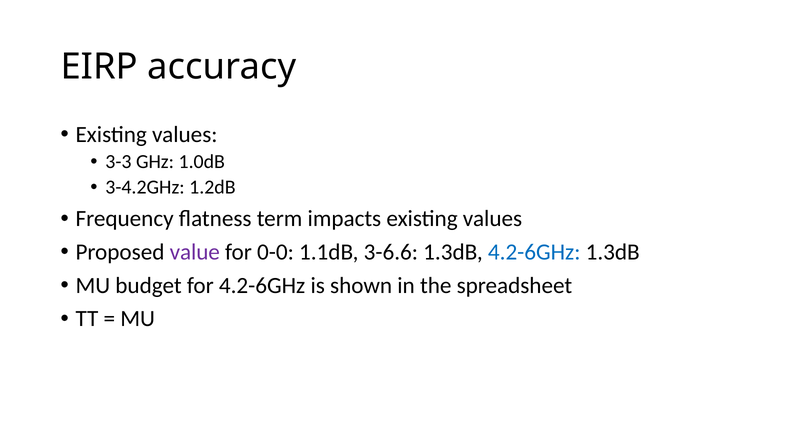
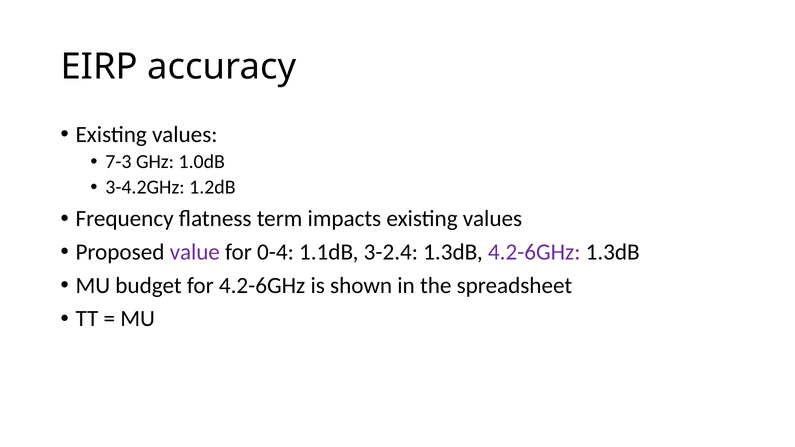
3-3: 3-3 -> 7-3
0-0: 0-0 -> 0-4
3-6.6: 3-6.6 -> 3-2.4
4.2-6GHz at (534, 252) colour: blue -> purple
